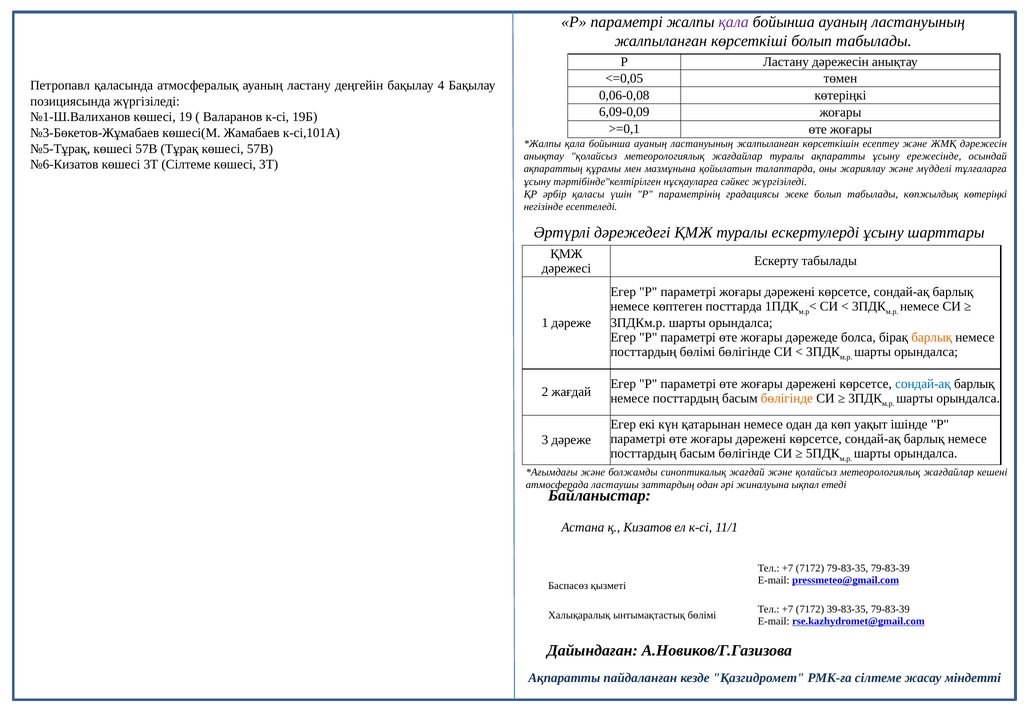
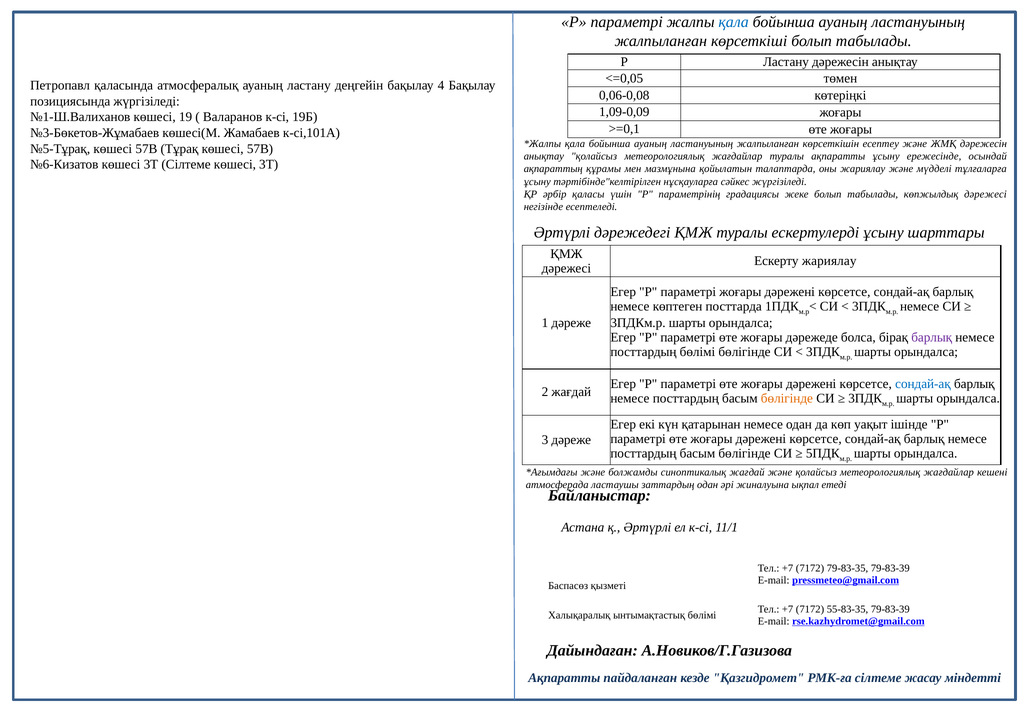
қала at (734, 22) colour: purple -> blue
6,09-0,09: 6,09-0,09 -> 1,09-0,09
көпжылдық көтеріңкі: көтеріңкі -> дәрежесі
Ескерту табылады: табылады -> жариялау
барлық at (932, 338) colour: orange -> purple
қ Кизатов: Кизатов -> Әртүрлі
39-83-35: 39-83-35 -> 55-83-35
